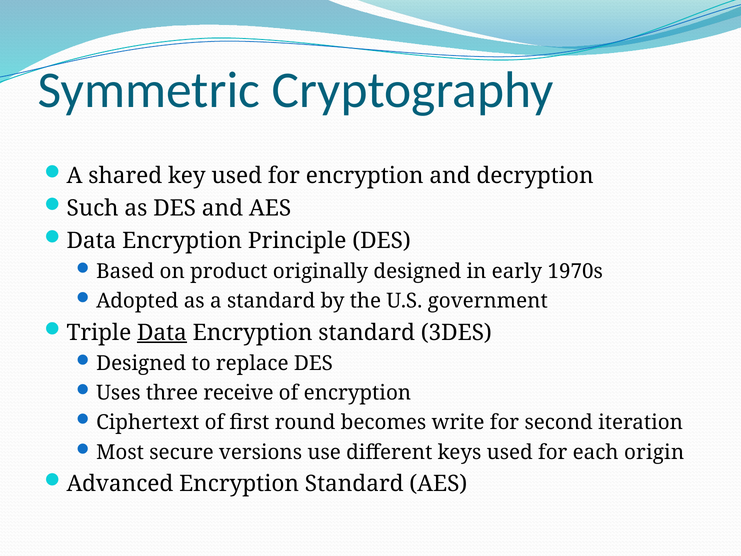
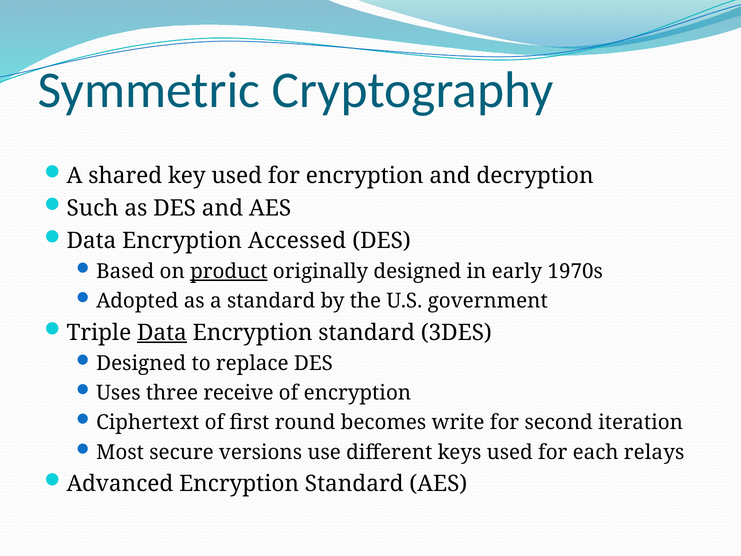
Principle: Principle -> Accessed
product underline: none -> present
origin: origin -> relays
